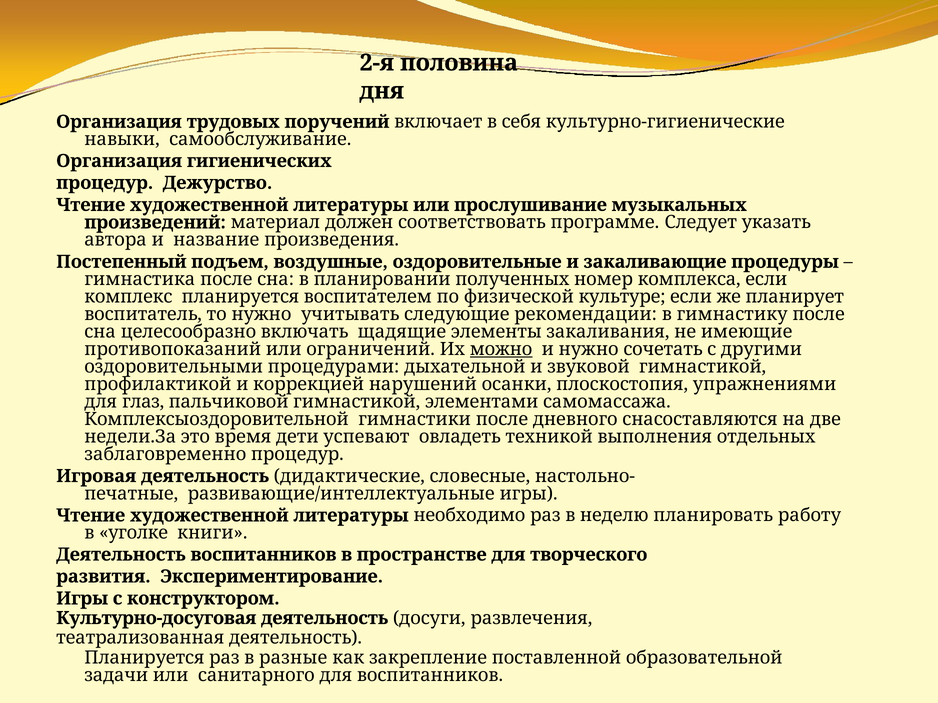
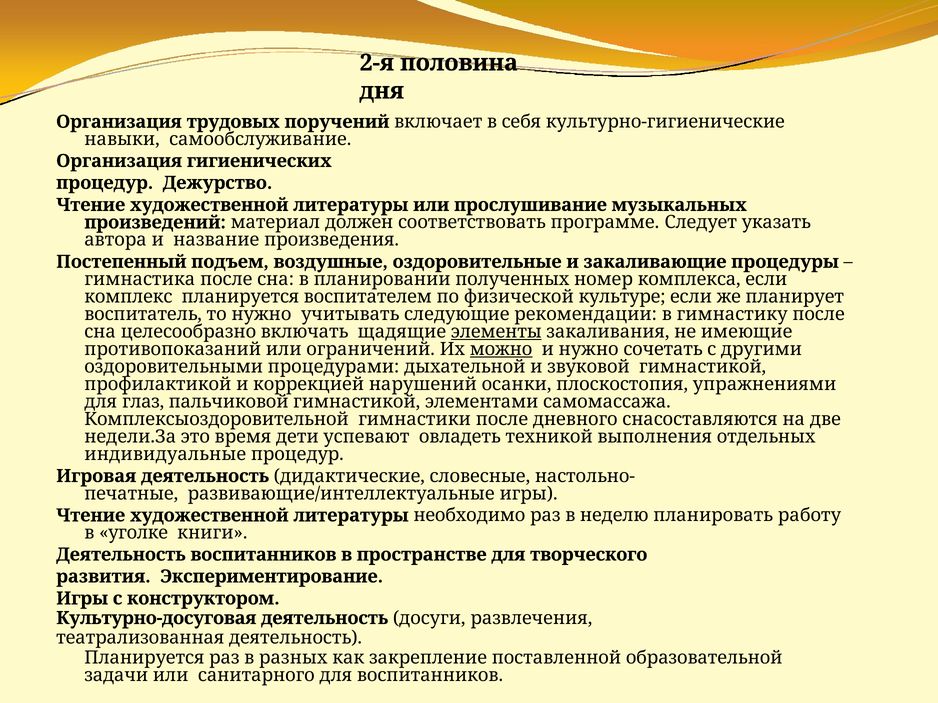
элементы underline: none -> present
заблаговременно: заблаговременно -> индивидуальные
разные: разные -> разных
